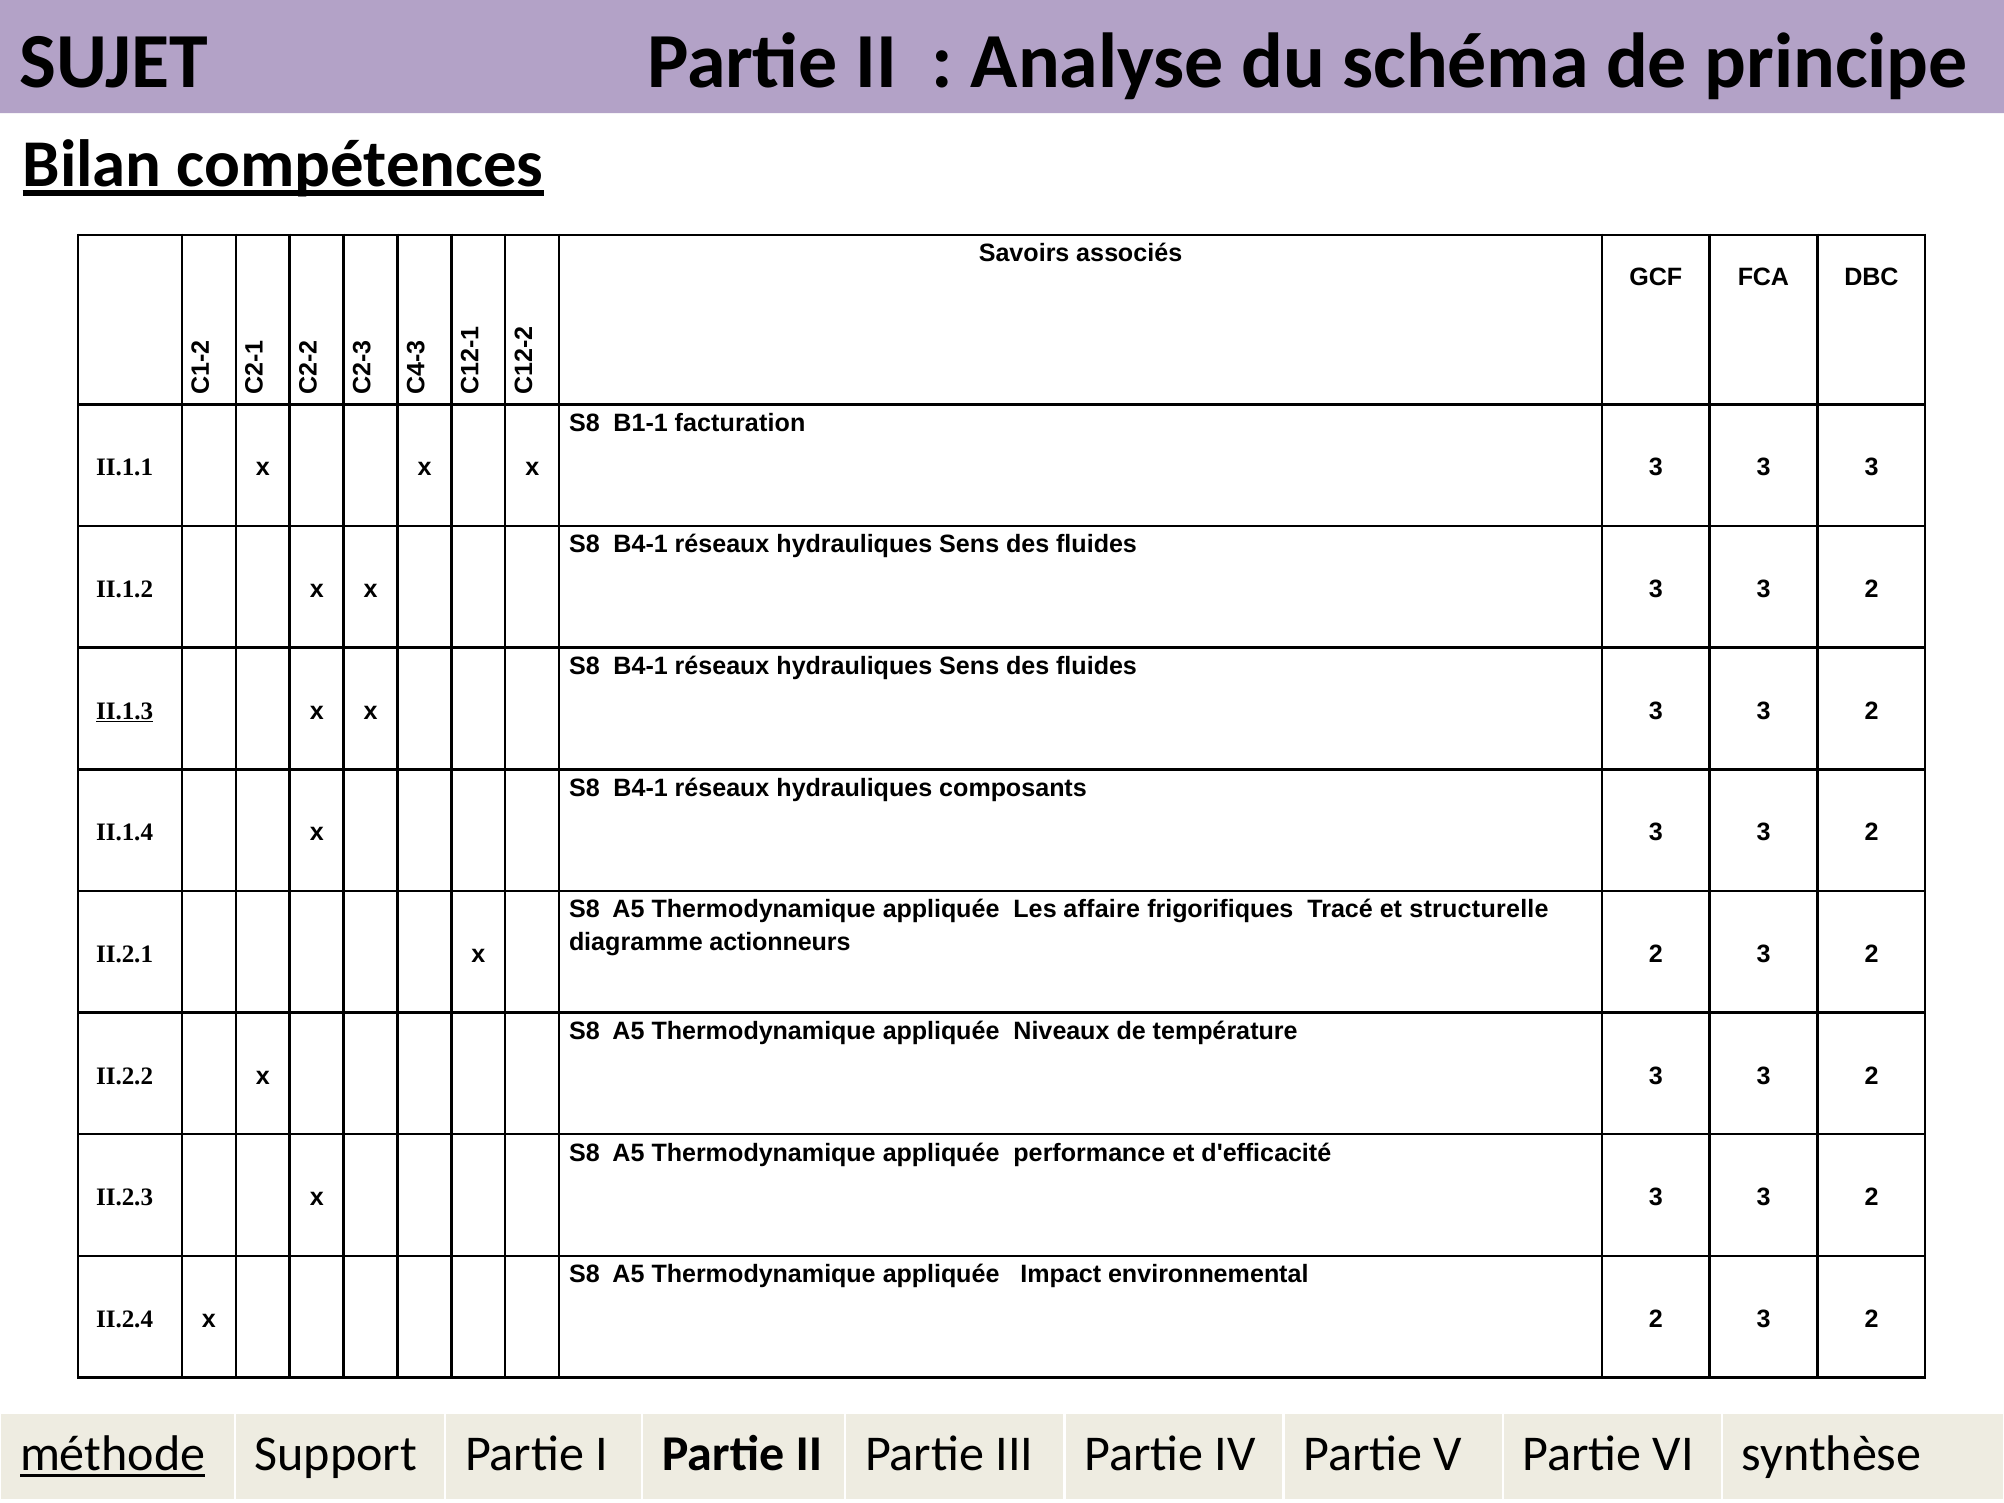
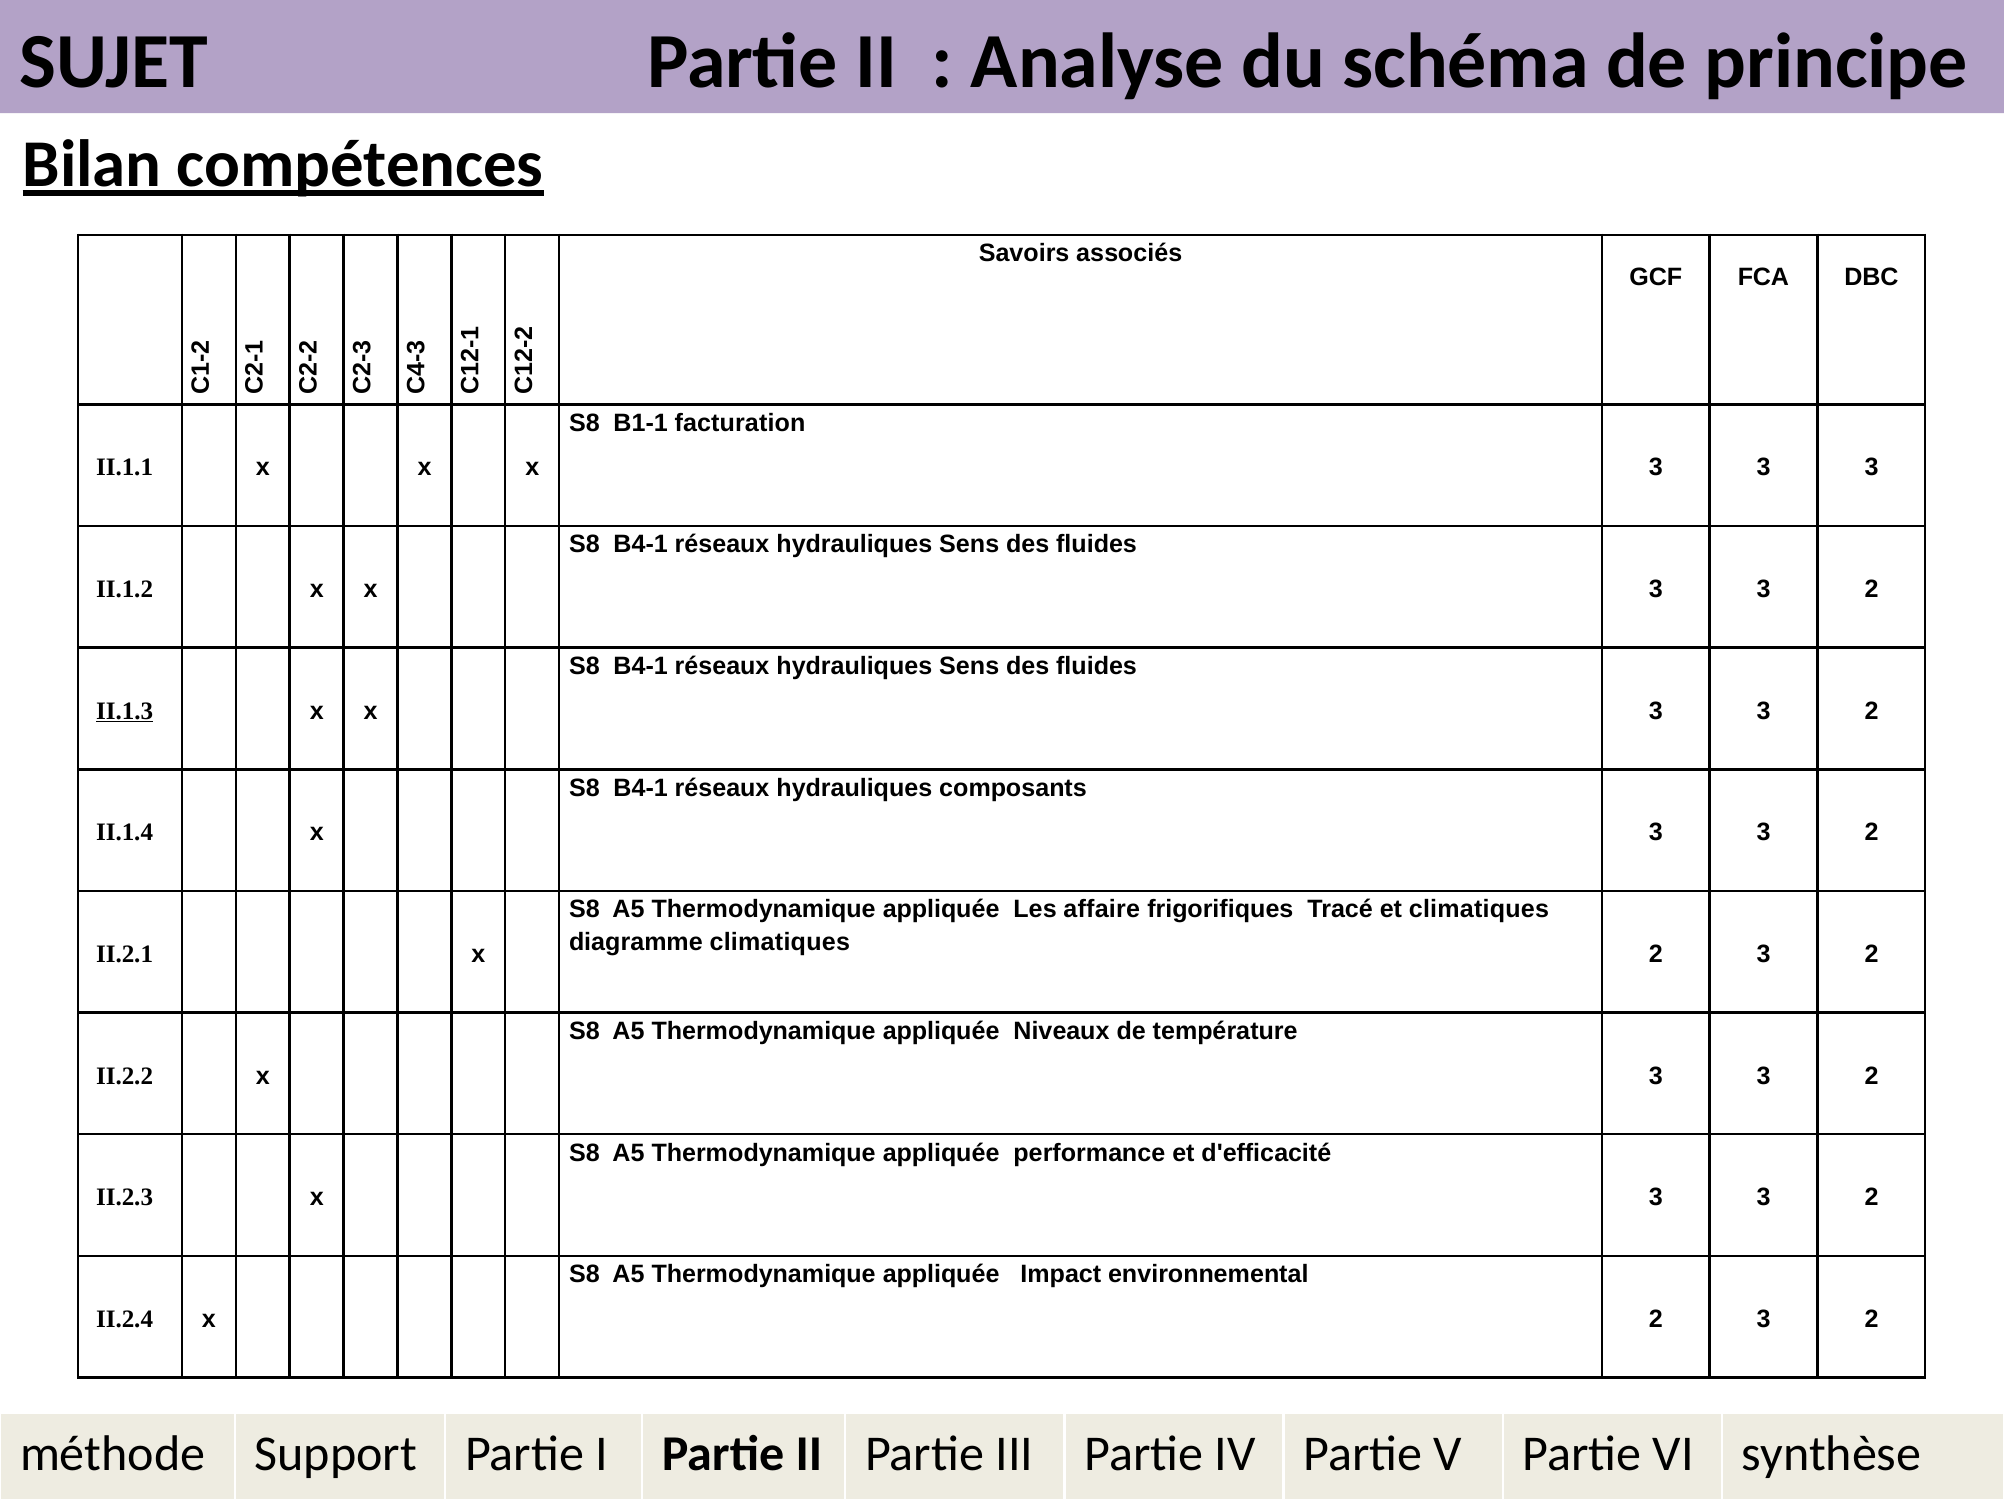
et structurelle: structurelle -> climatiques
diagramme actionneurs: actionneurs -> climatiques
méthode underline: present -> none
